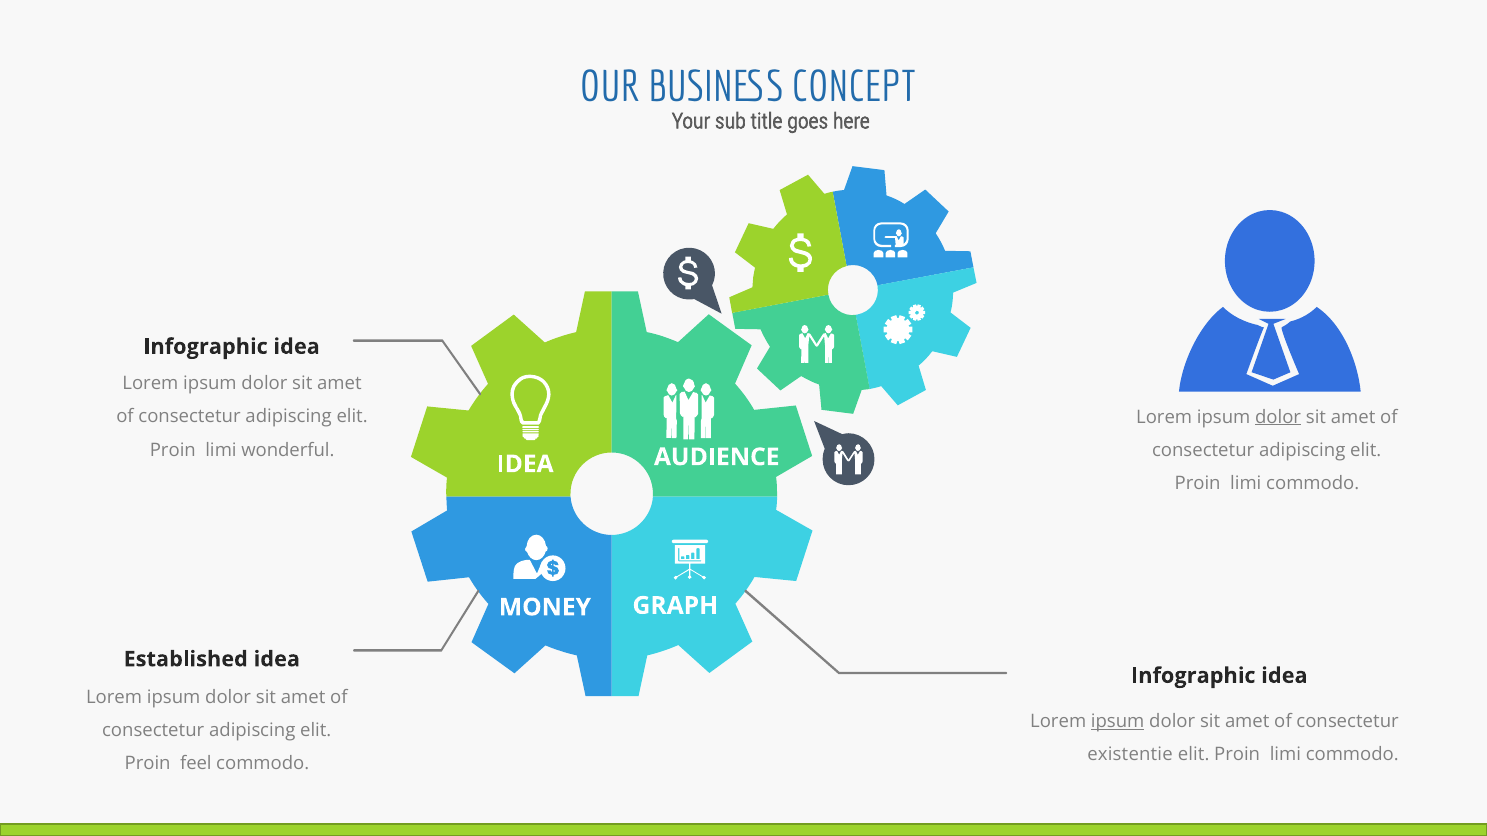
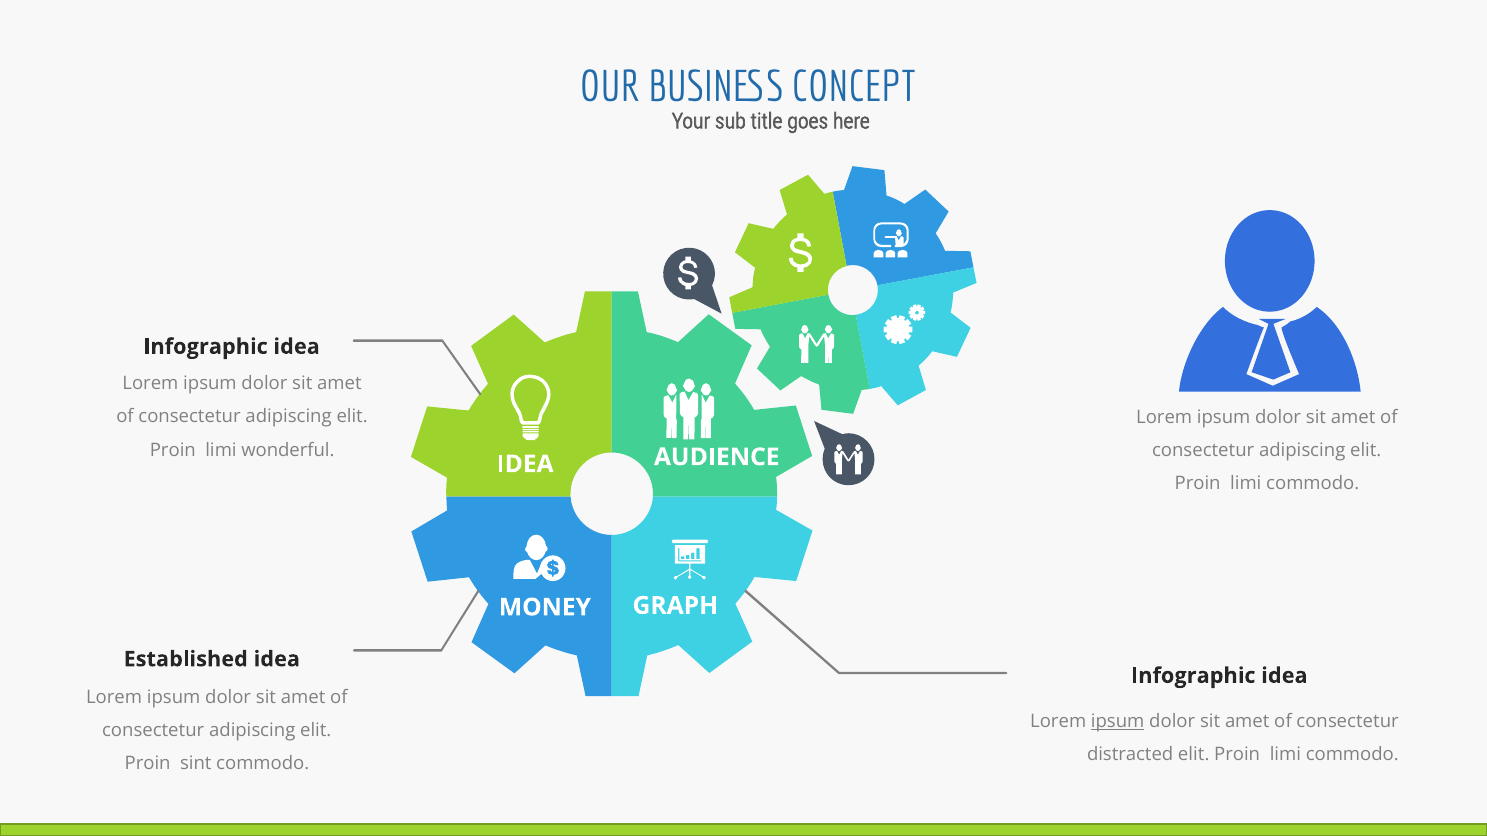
dolor at (1278, 417) underline: present -> none
existentie: existentie -> distracted
feel: feel -> sint
